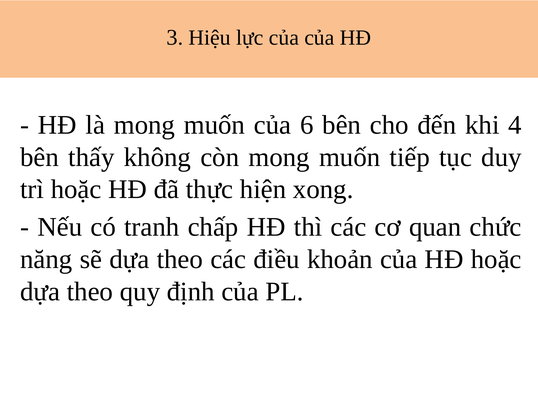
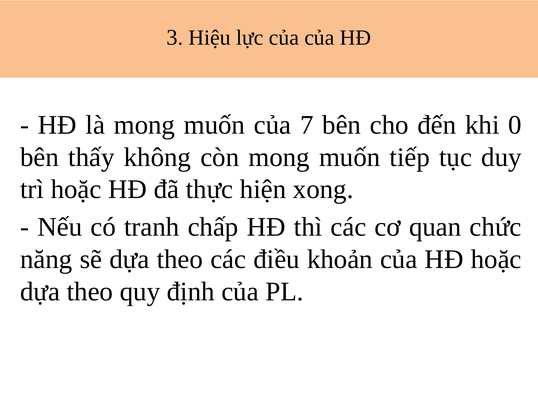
6: 6 -> 7
4: 4 -> 0
